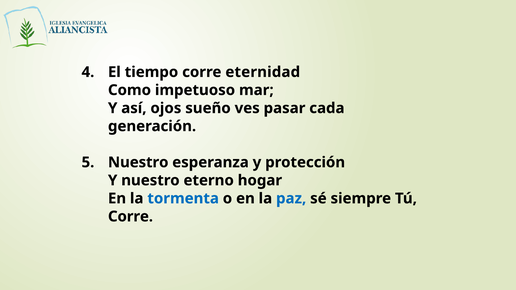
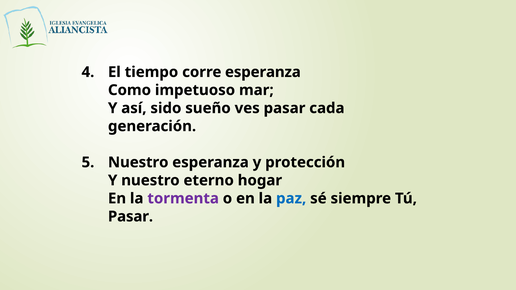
corre eternidad: eternidad -> esperanza
ojos: ojos -> sido
tormenta colour: blue -> purple
Corre at (130, 217): Corre -> Pasar
